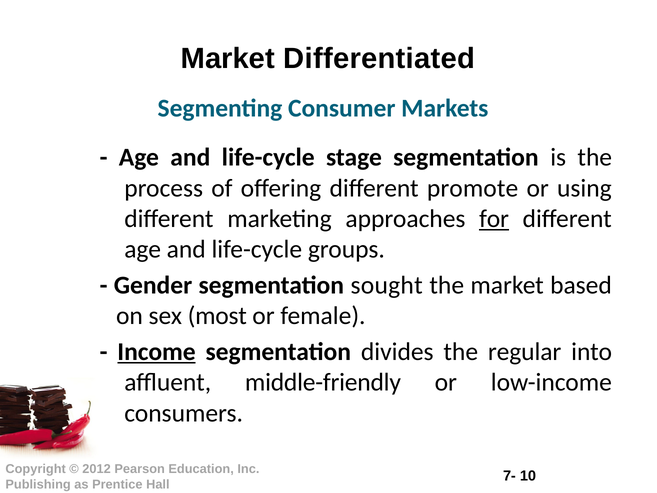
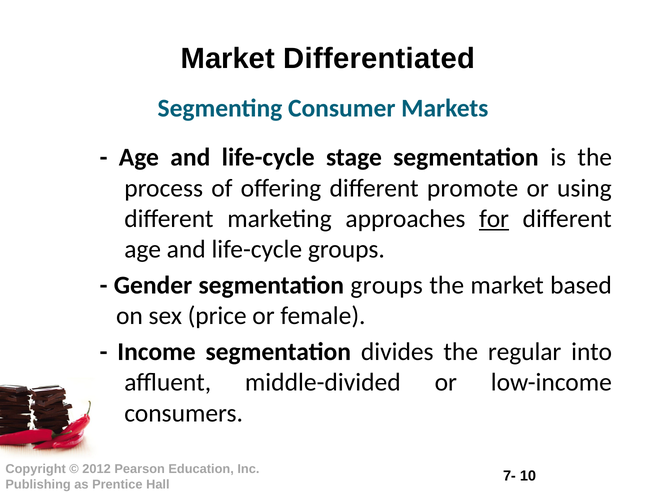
segmentation sought: sought -> groups
most: most -> price
Income underline: present -> none
middle-friendly: middle-friendly -> middle-divided
